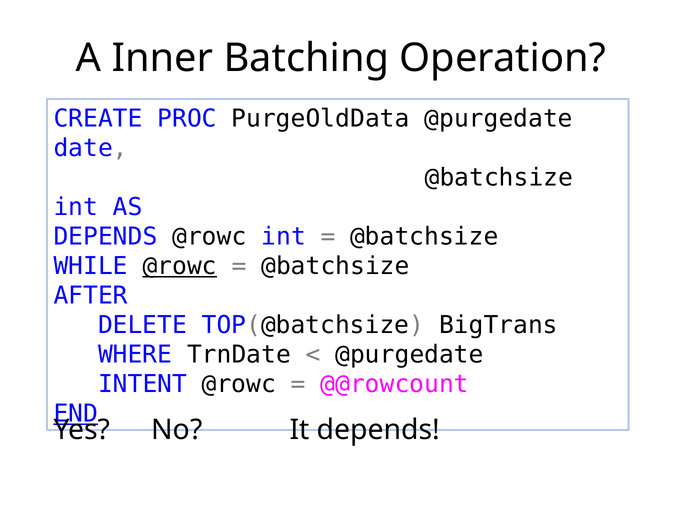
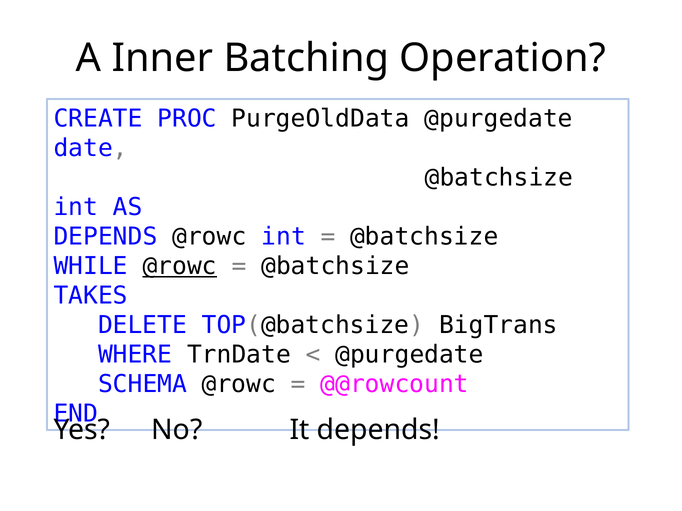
AFTER: AFTER -> TAKES
INTENT: INTENT -> SCHEMA
END underline: present -> none
